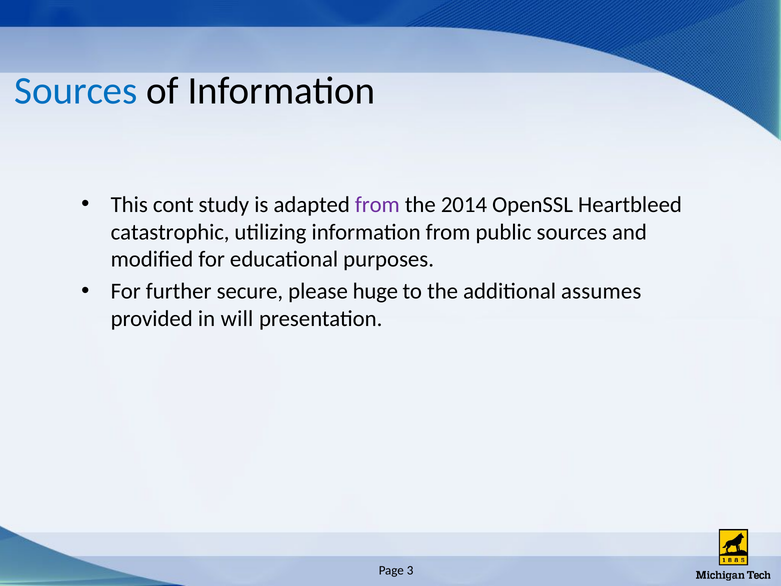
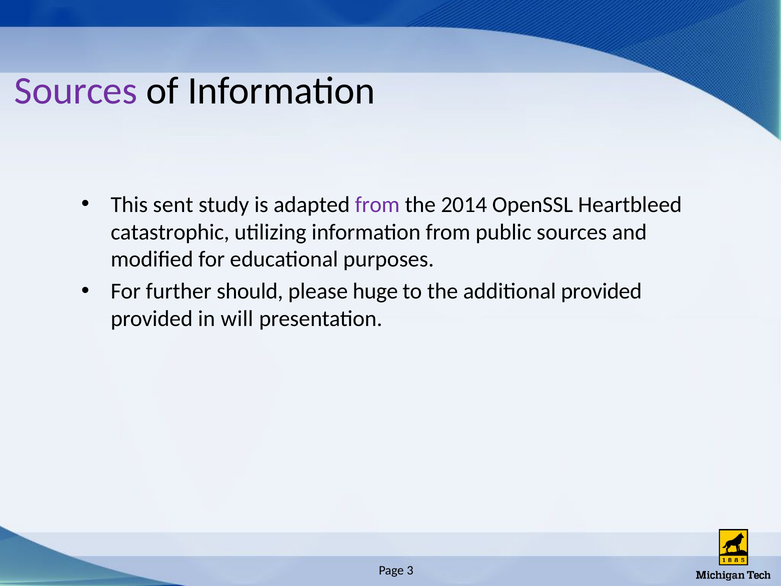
Sources at (76, 91) colour: blue -> purple
cont: cont -> sent
secure: secure -> should
additional assumes: assumes -> provided
